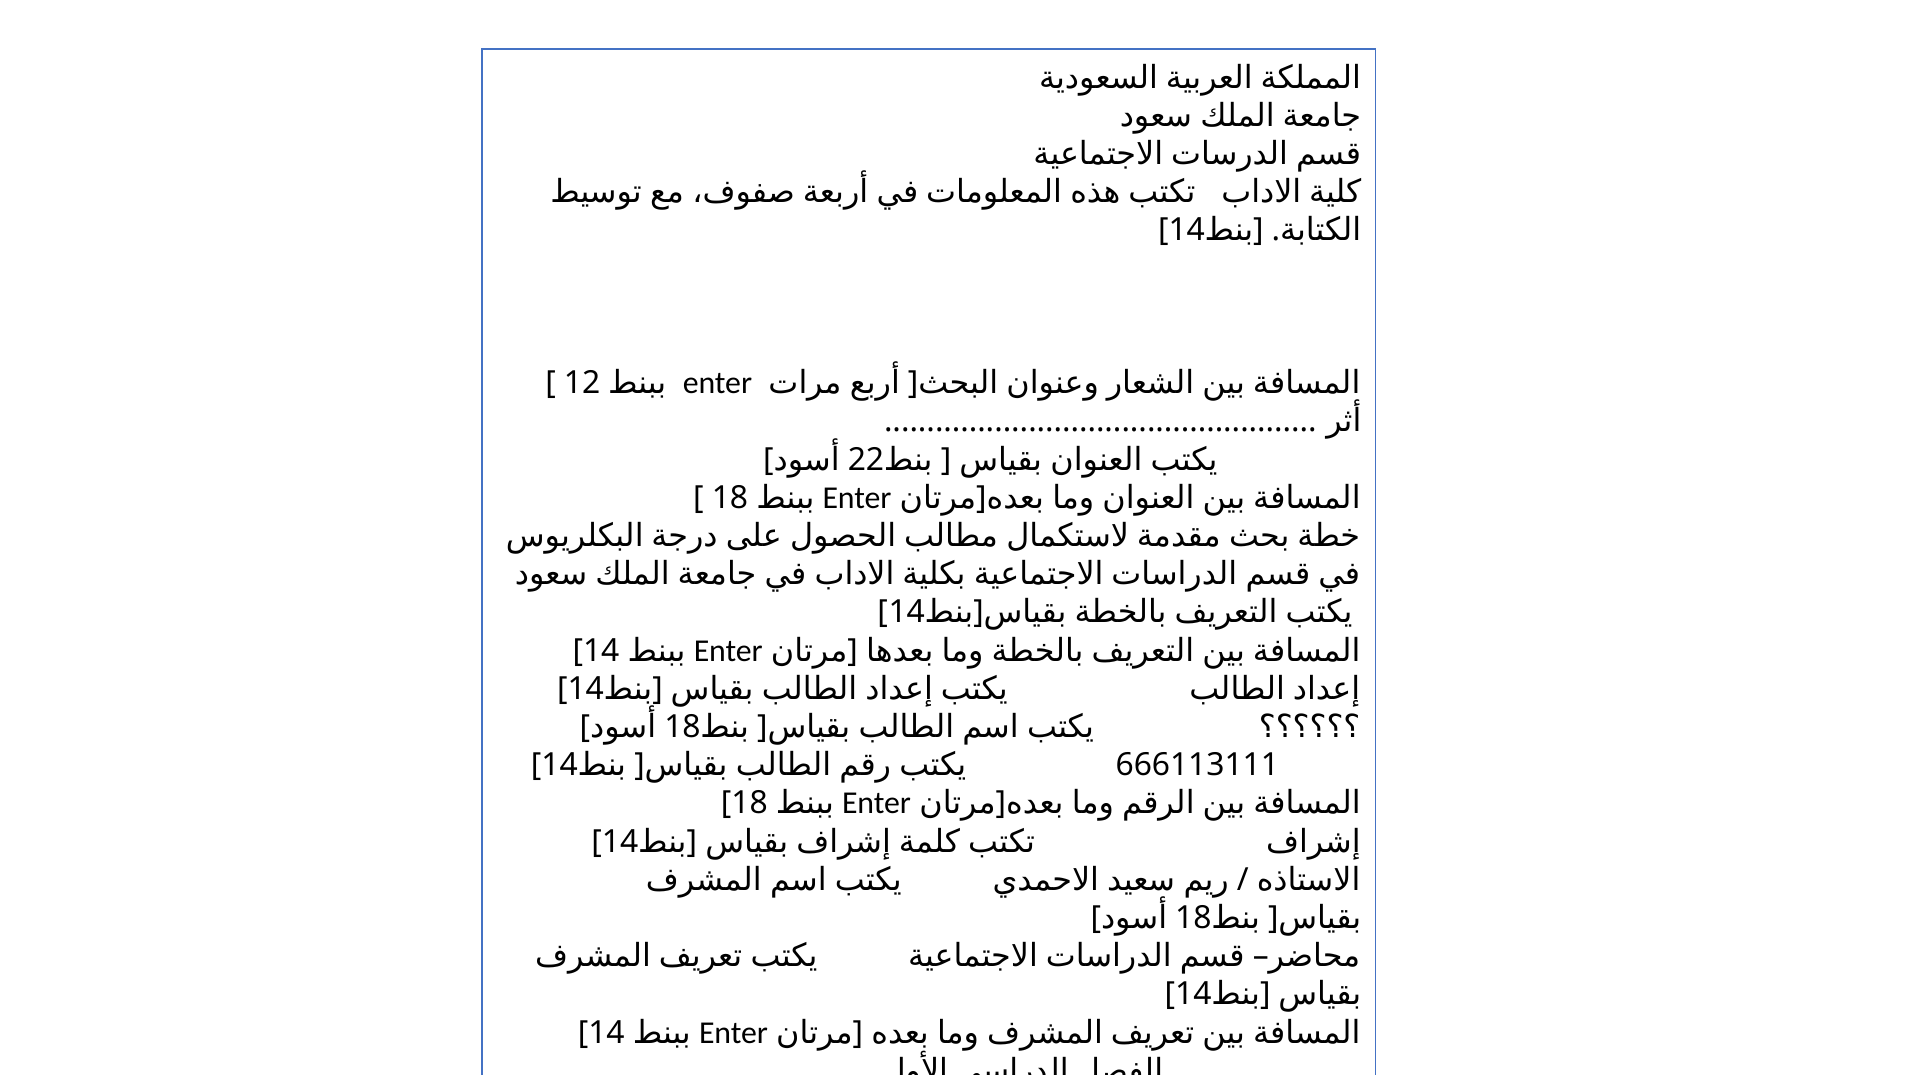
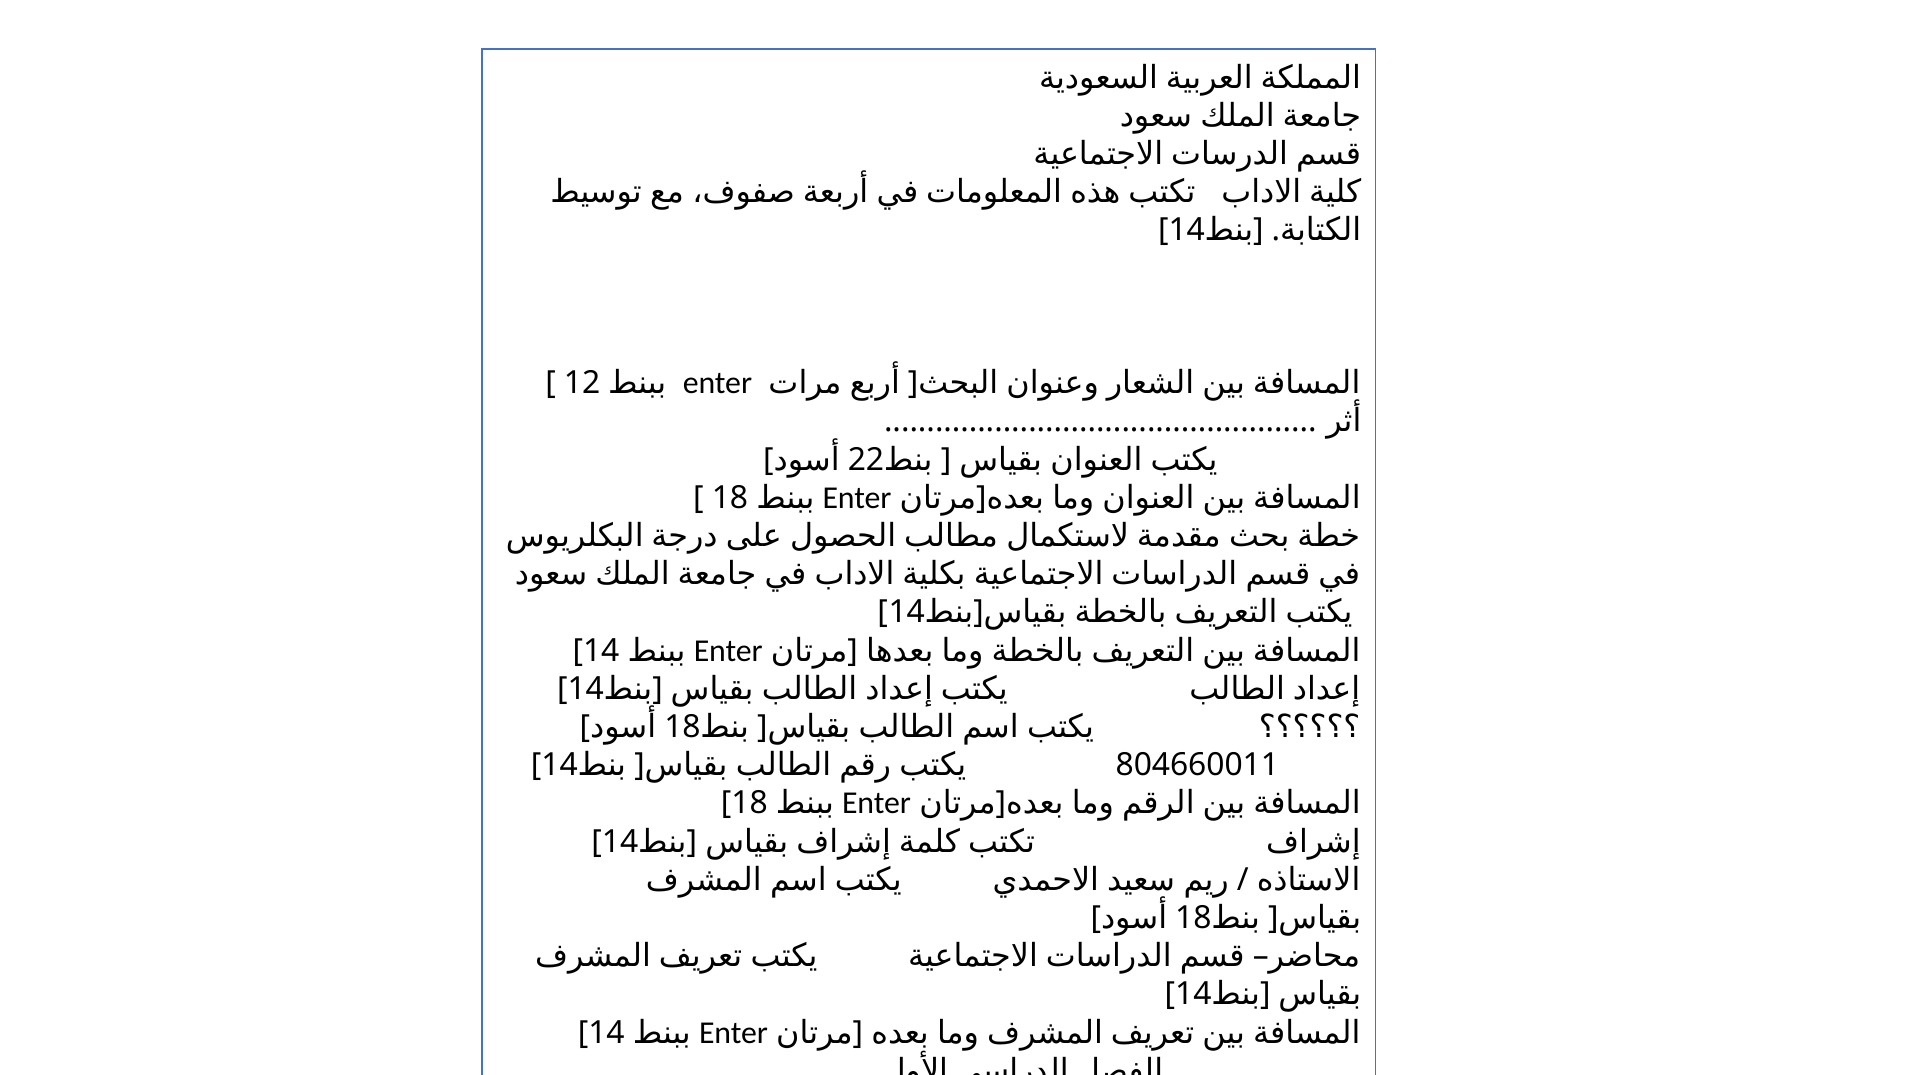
666113111: 666113111 -> 804660011
